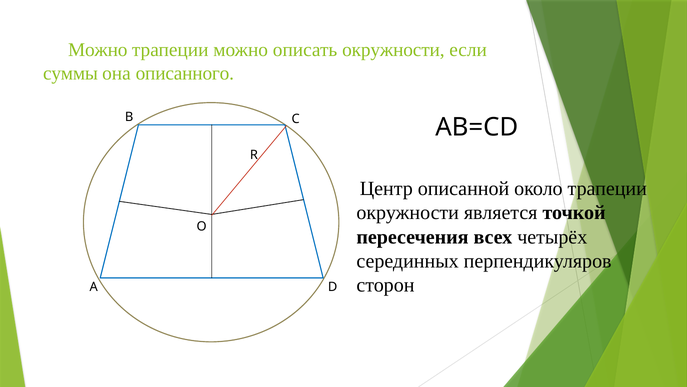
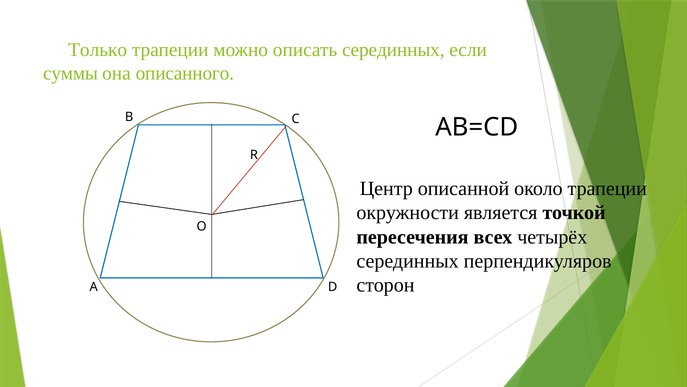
Можно at (98, 50): Можно -> Только
описать окружности: окружности -> серединных
